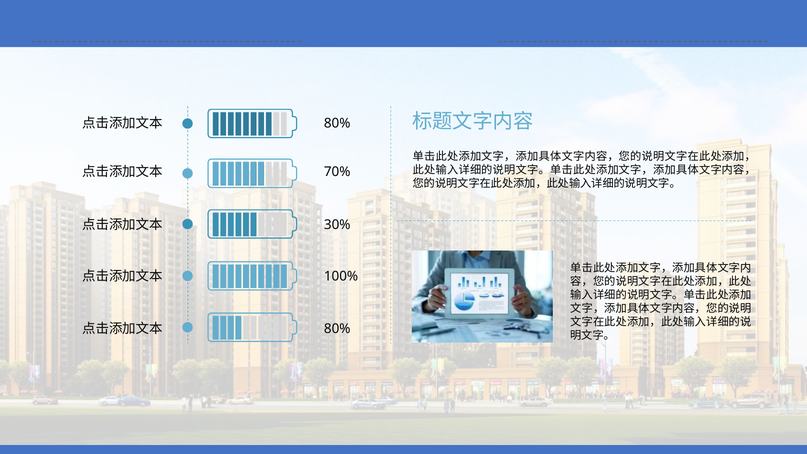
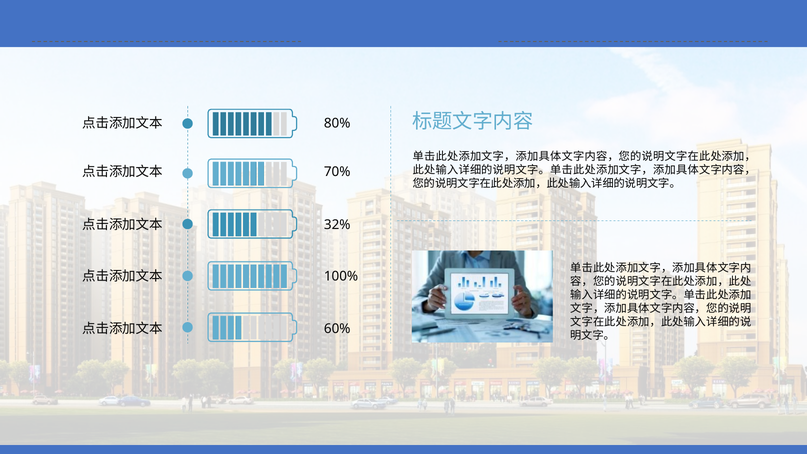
30%: 30% -> 32%
80% at (337, 329): 80% -> 60%
